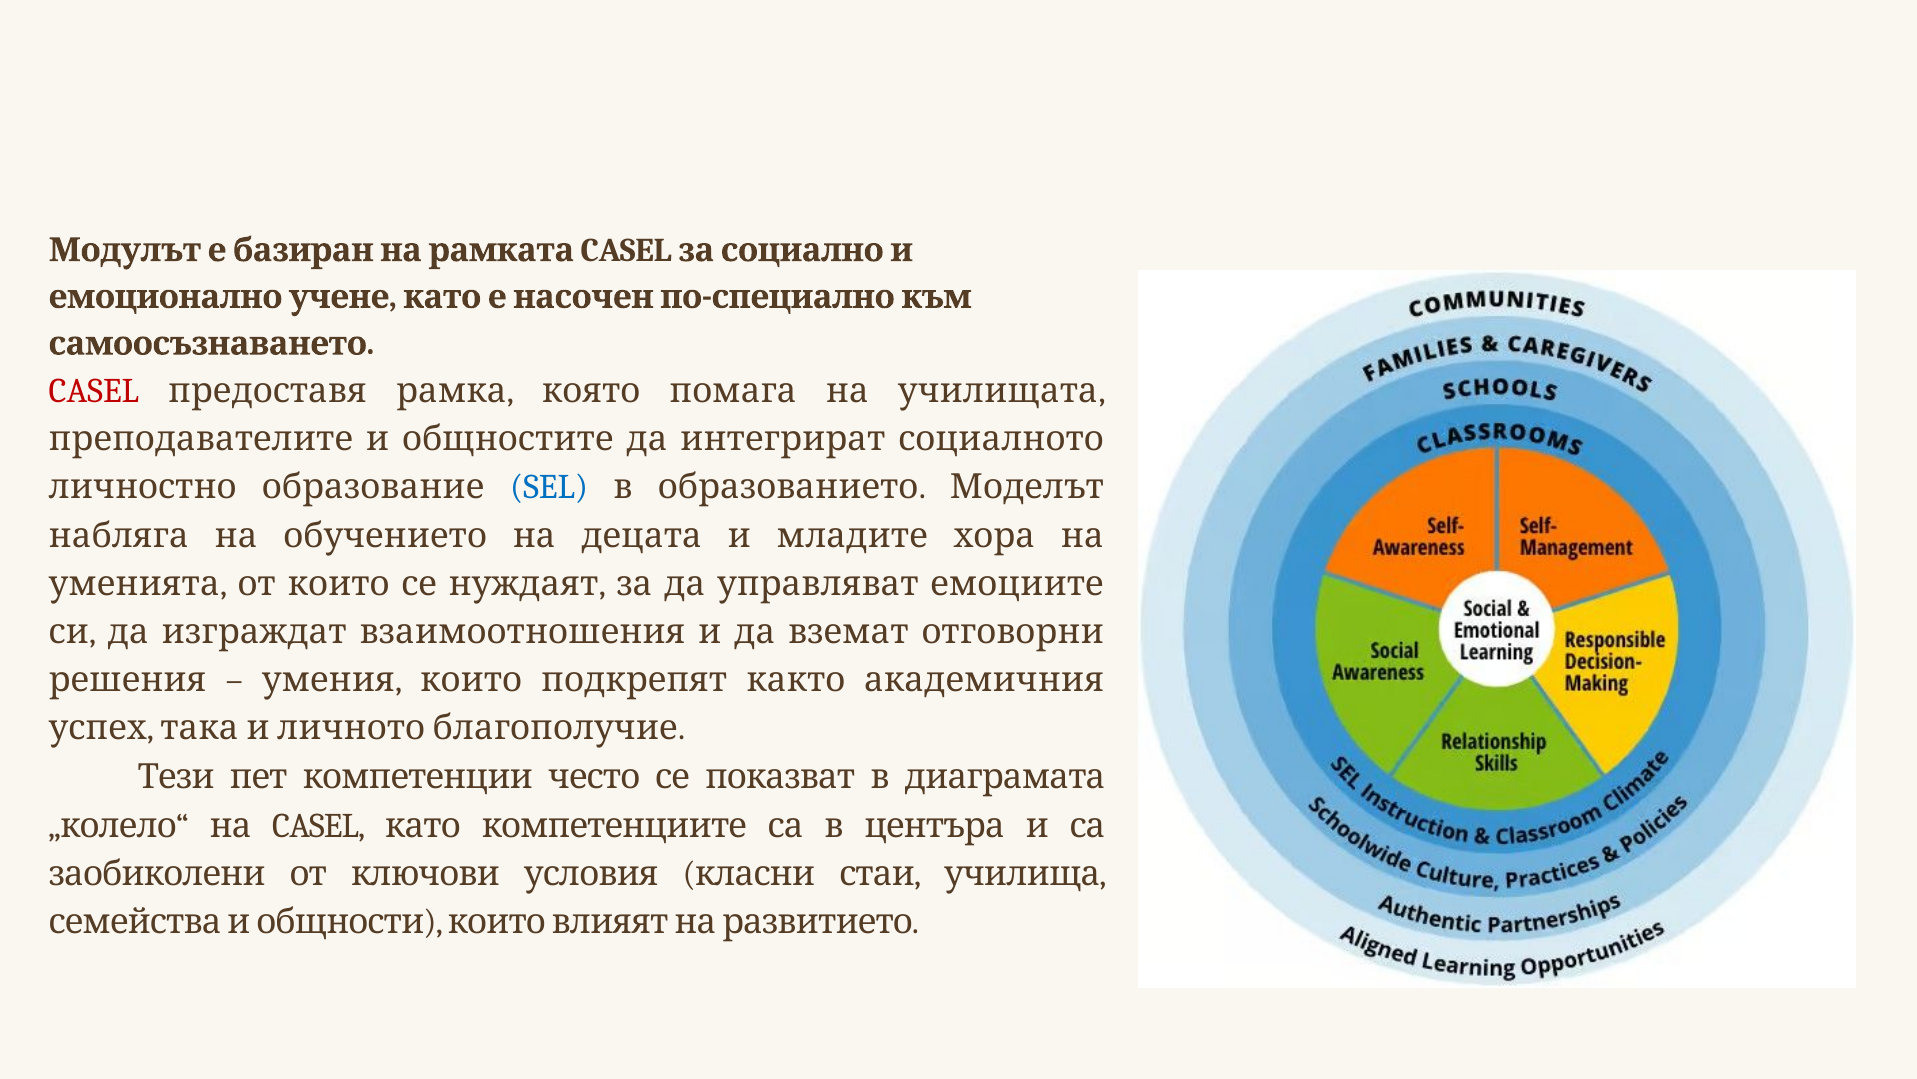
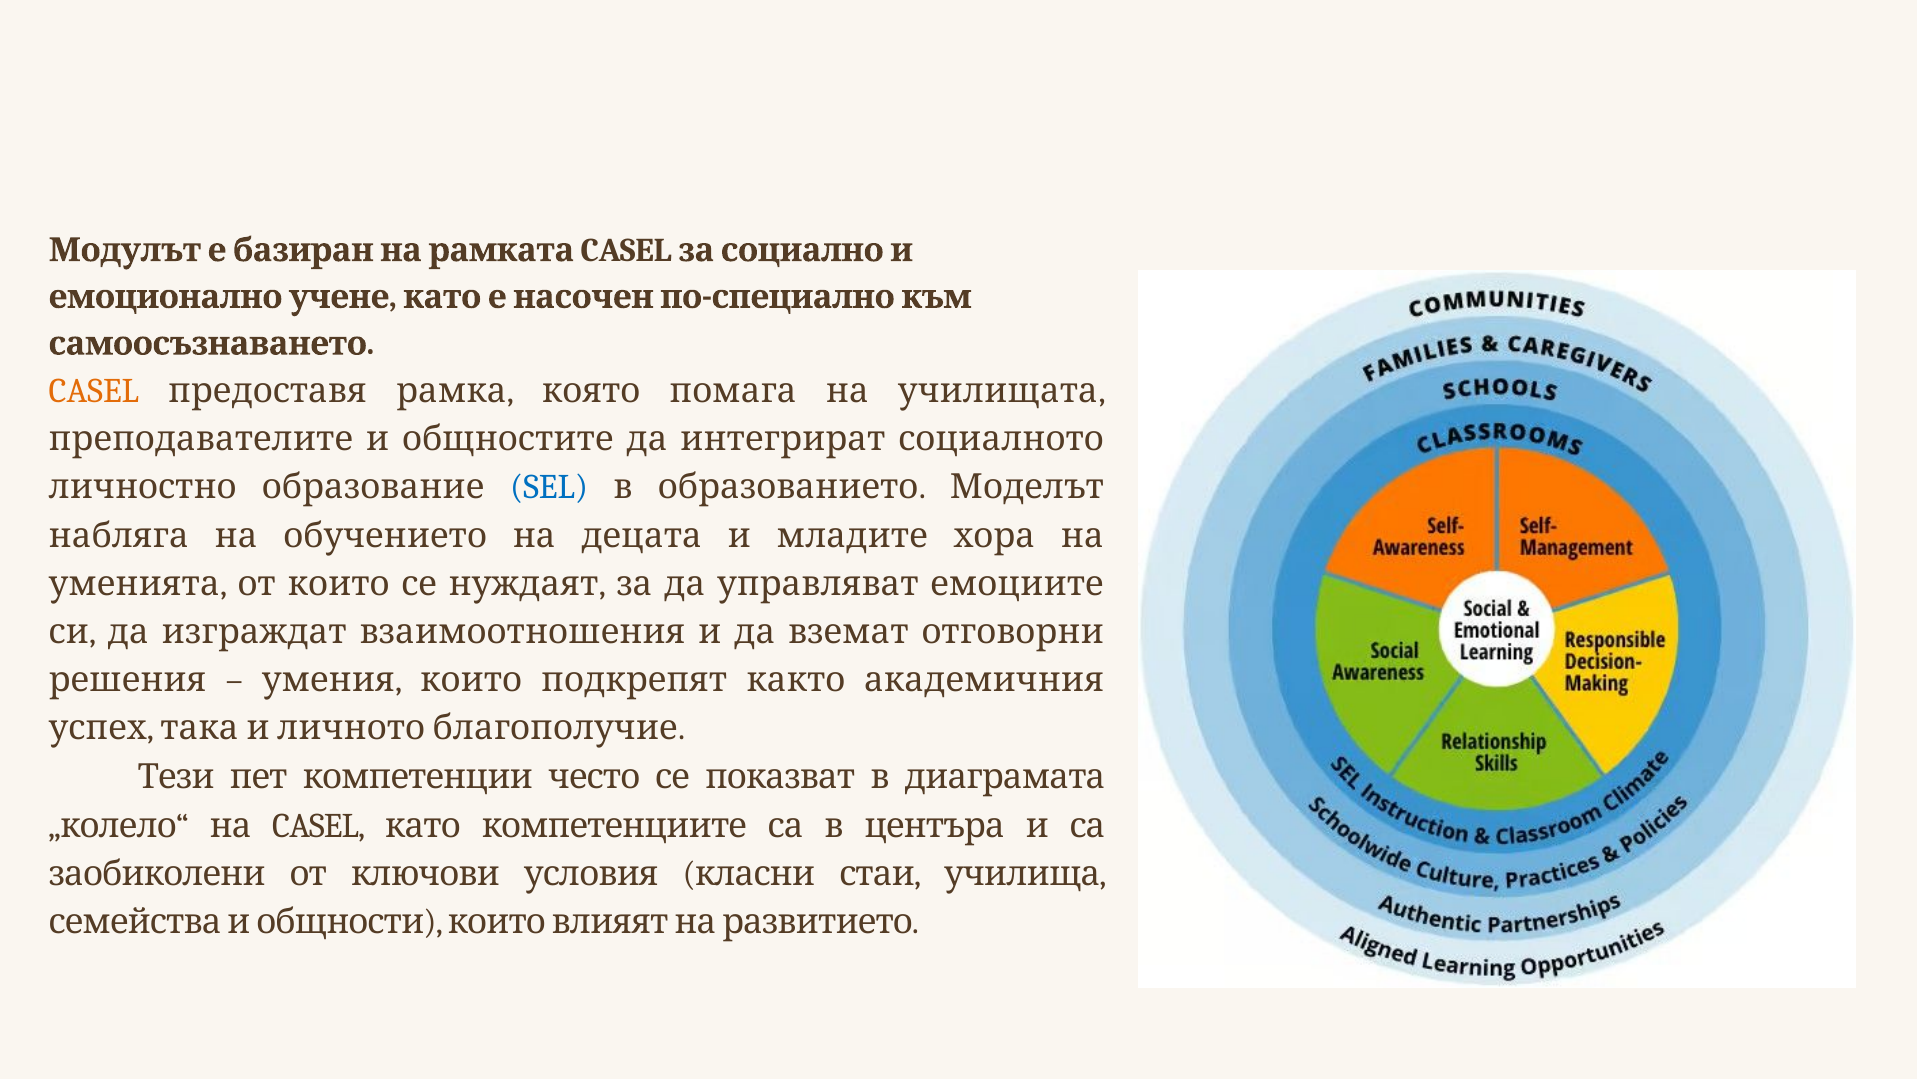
CASEL at (94, 391) colour: red -> orange
